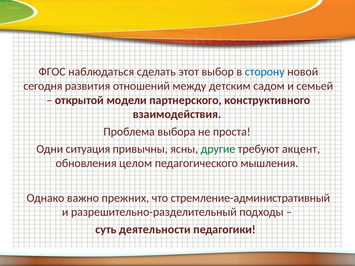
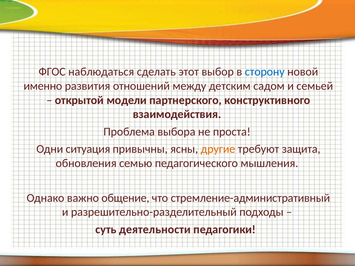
сегодня: сегодня -> именно
другие colour: green -> orange
акцент: акцент -> защита
целом: целом -> семью
прежних: прежних -> общение
